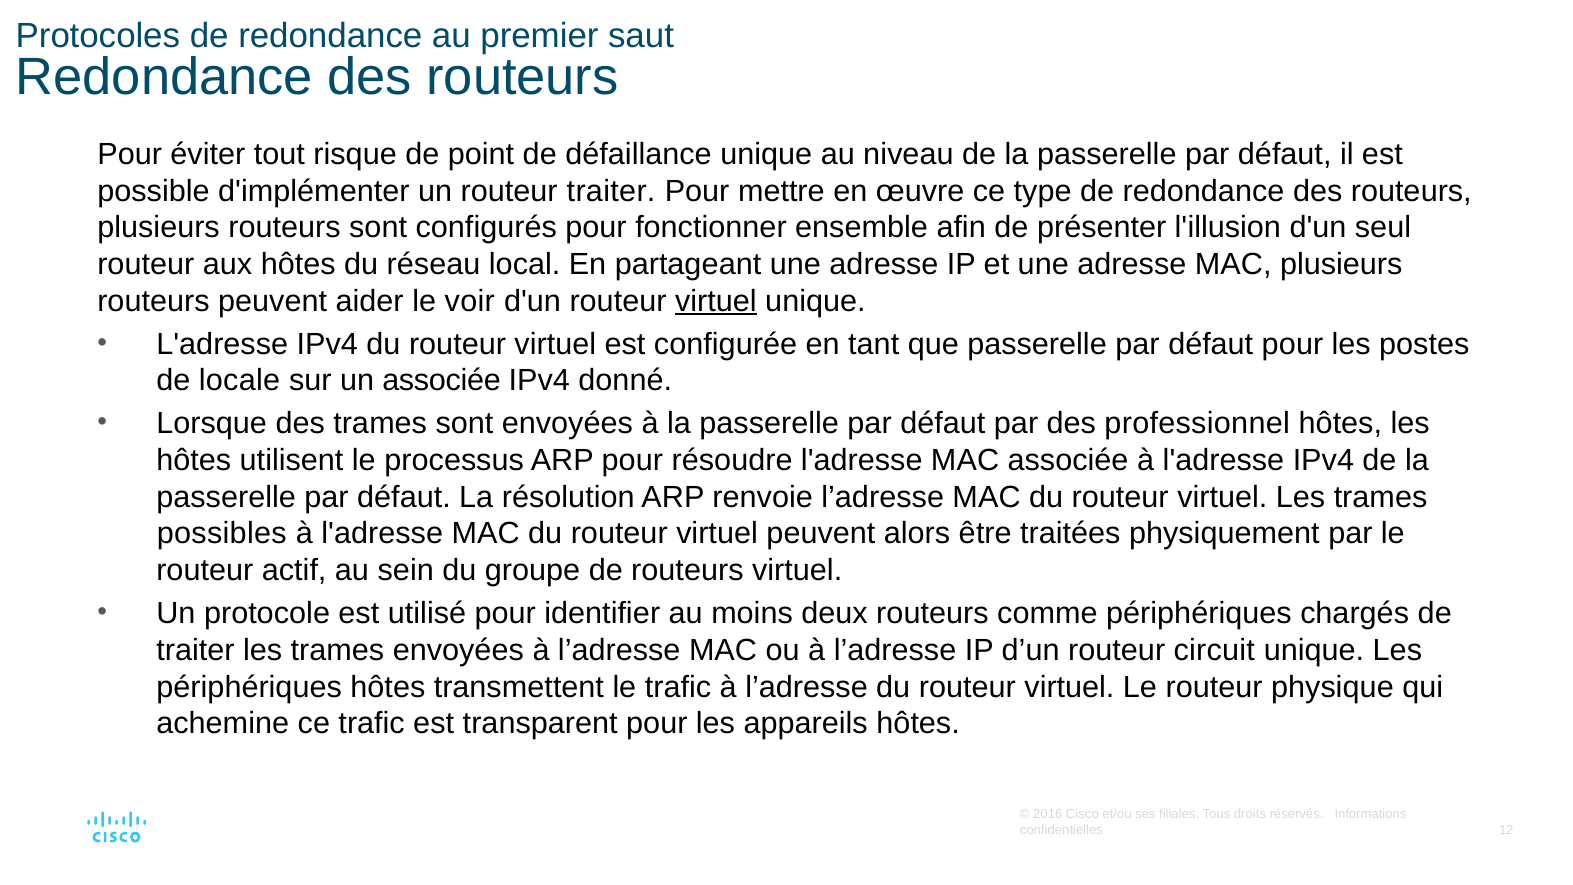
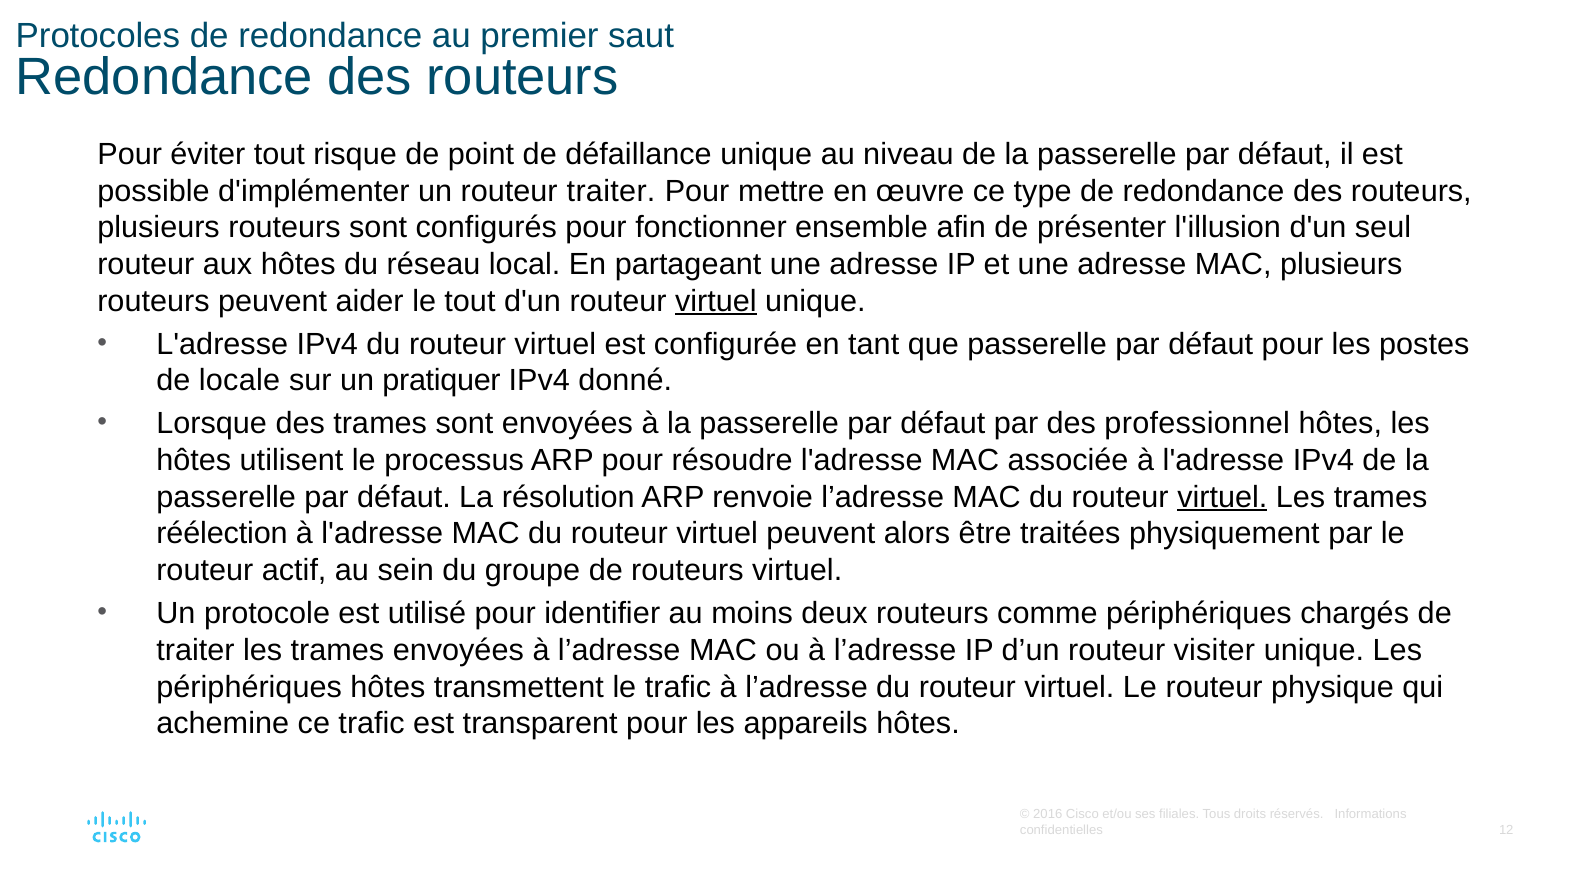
le voir: voir -> tout
un associée: associée -> pratiquer
virtuel at (1222, 497) underline: none -> present
possibles: possibles -> réélection
circuit: circuit -> visiter
